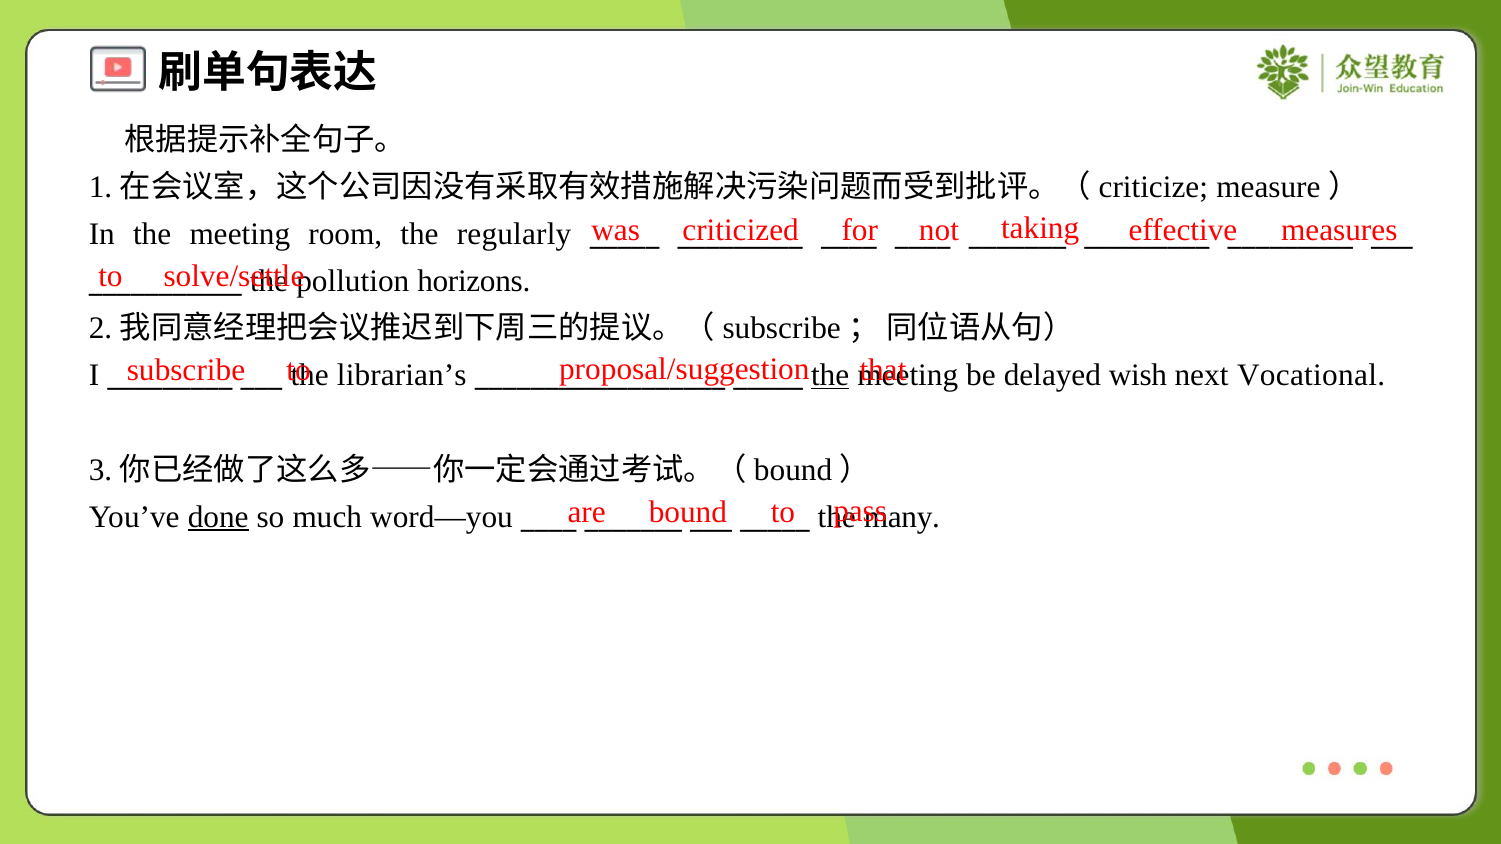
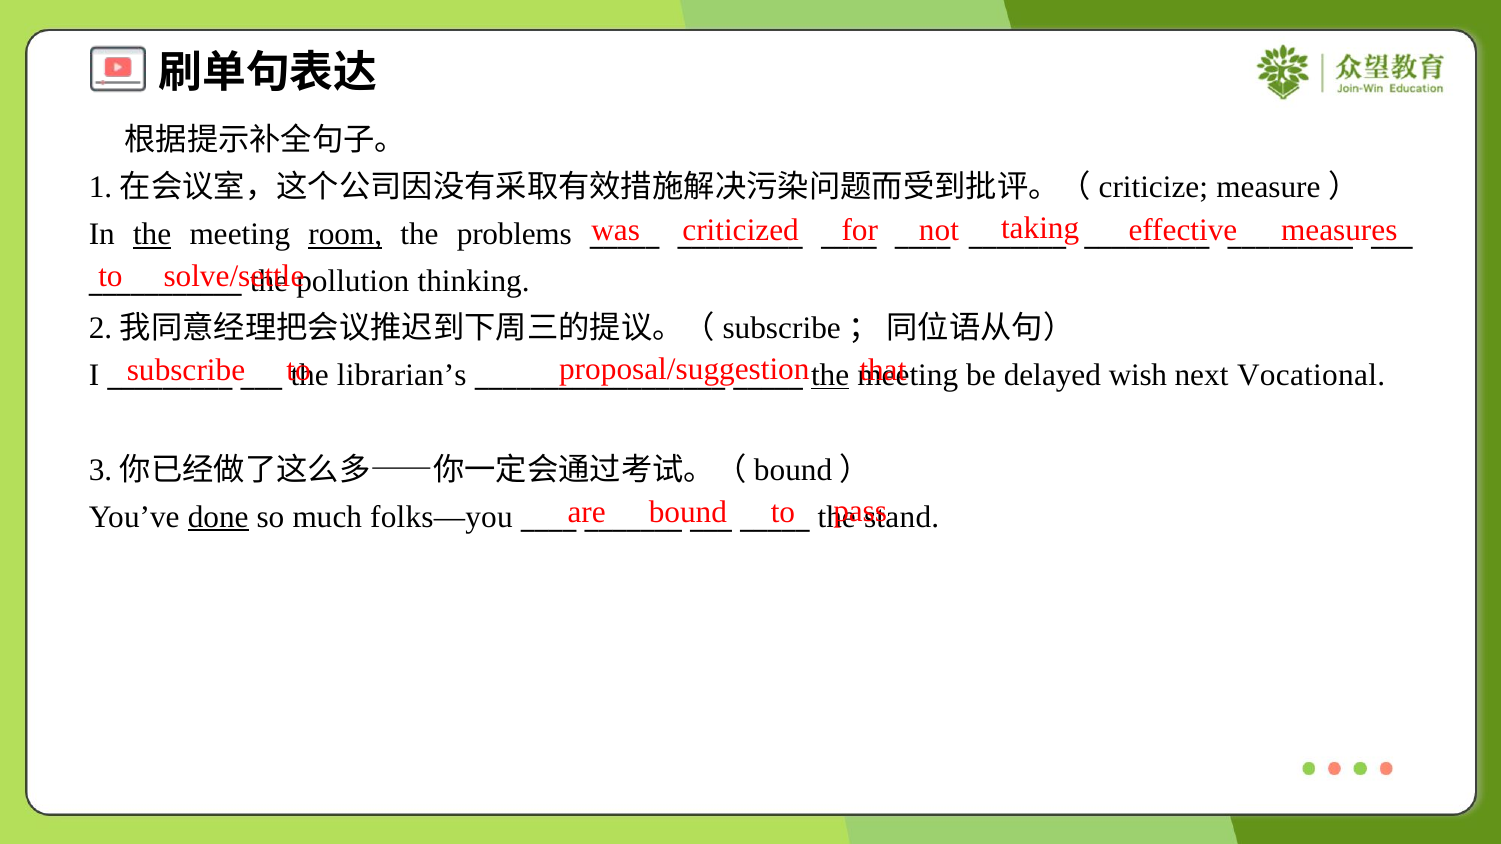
the at (152, 235) underline: none -> present
room underline: none -> present
regularly: regularly -> problems
horizons: horizons -> thinking
word—you: word—you -> folks—you
many: many -> stand
